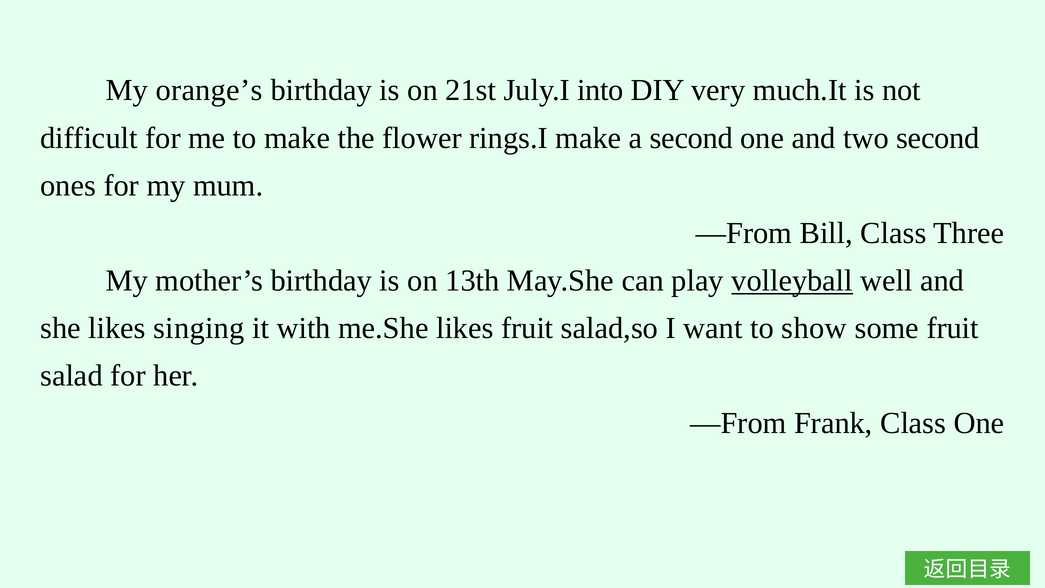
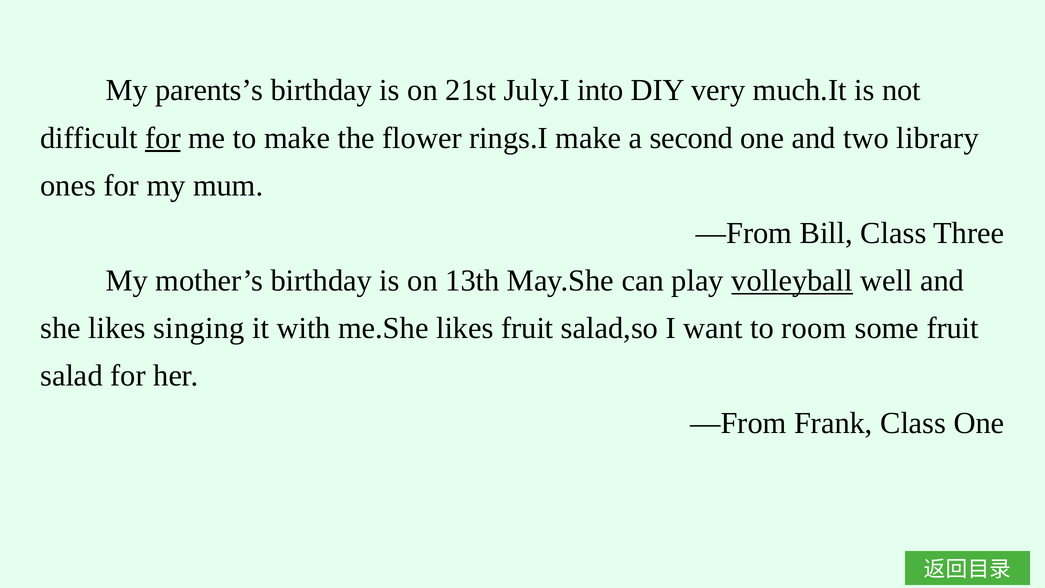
orange’s: orange’s -> parents’s
for at (163, 138) underline: none -> present
two second: second -> library
show: show -> room
